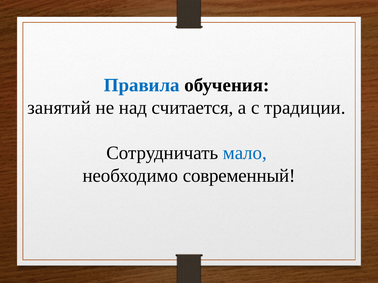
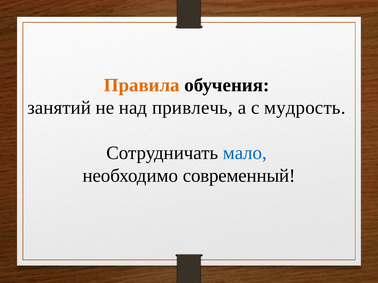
Правила colour: blue -> orange
считается: считается -> привлечь
традиции: традиции -> мудрость
